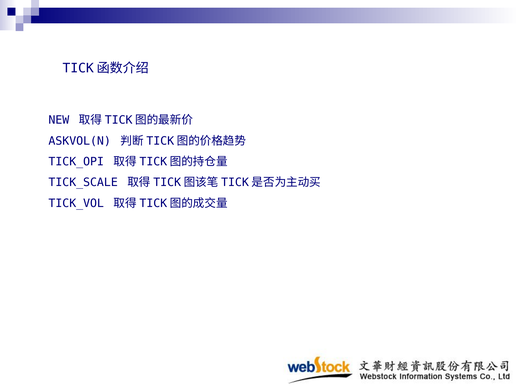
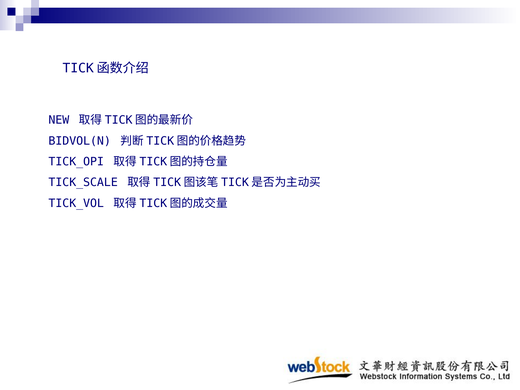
ASKVOL(N: ASKVOL(N -> BIDVOL(N
